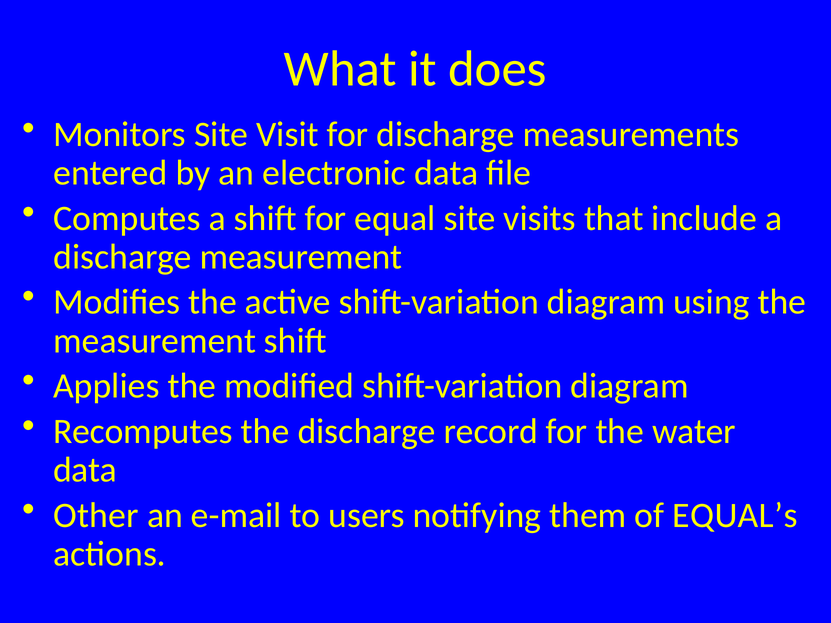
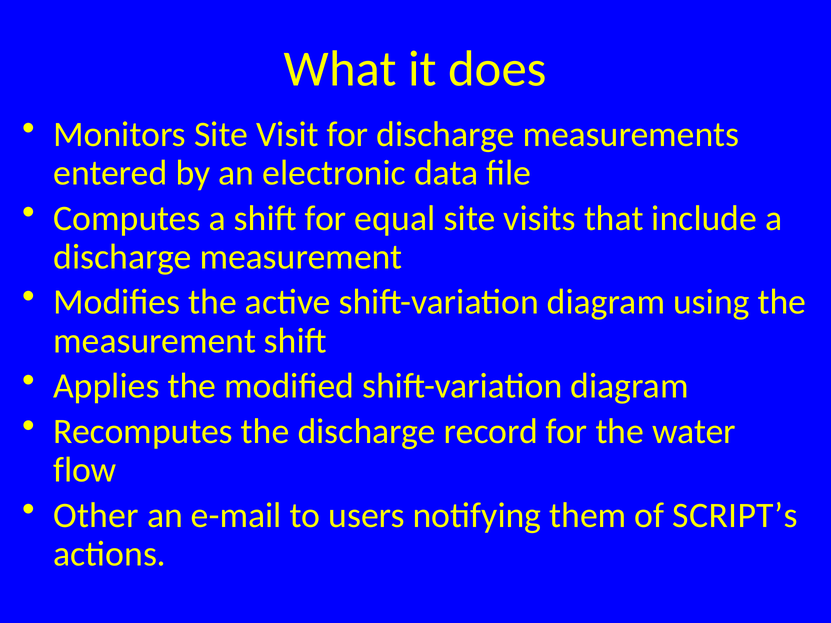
data at (85, 470): data -> flow
EQUAL’s: EQUAL’s -> SCRIPT’s
